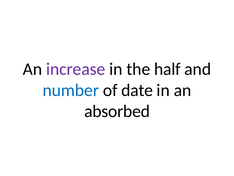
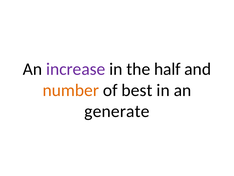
number colour: blue -> orange
date: date -> best
absorbed: absorbed -> generate
